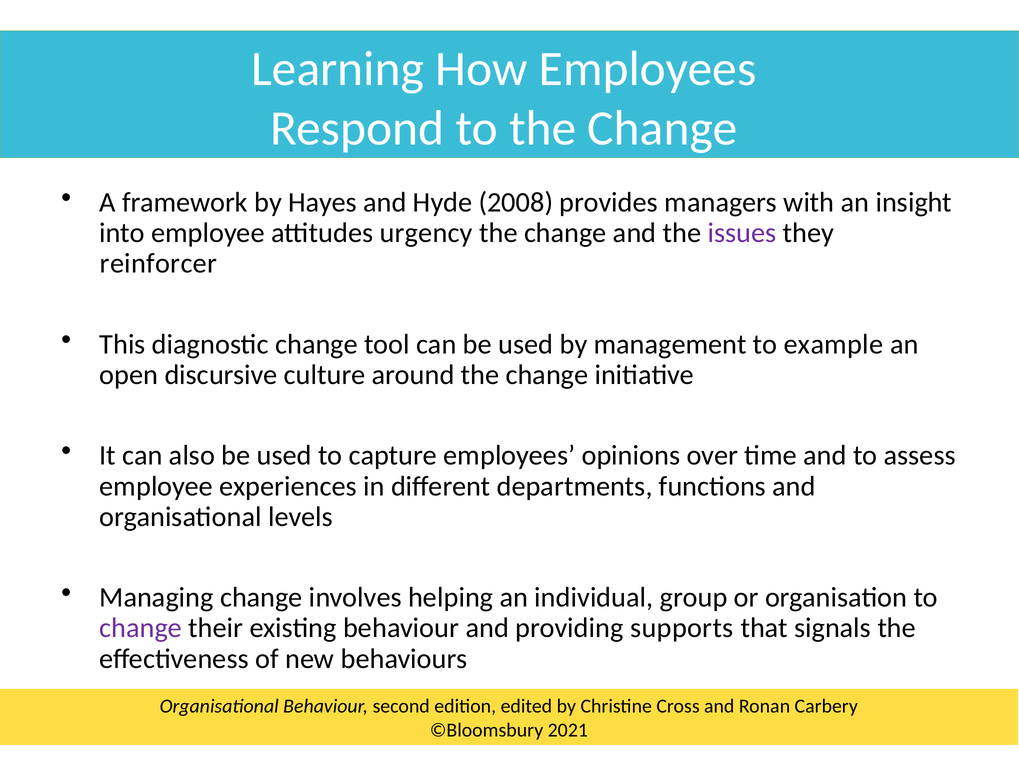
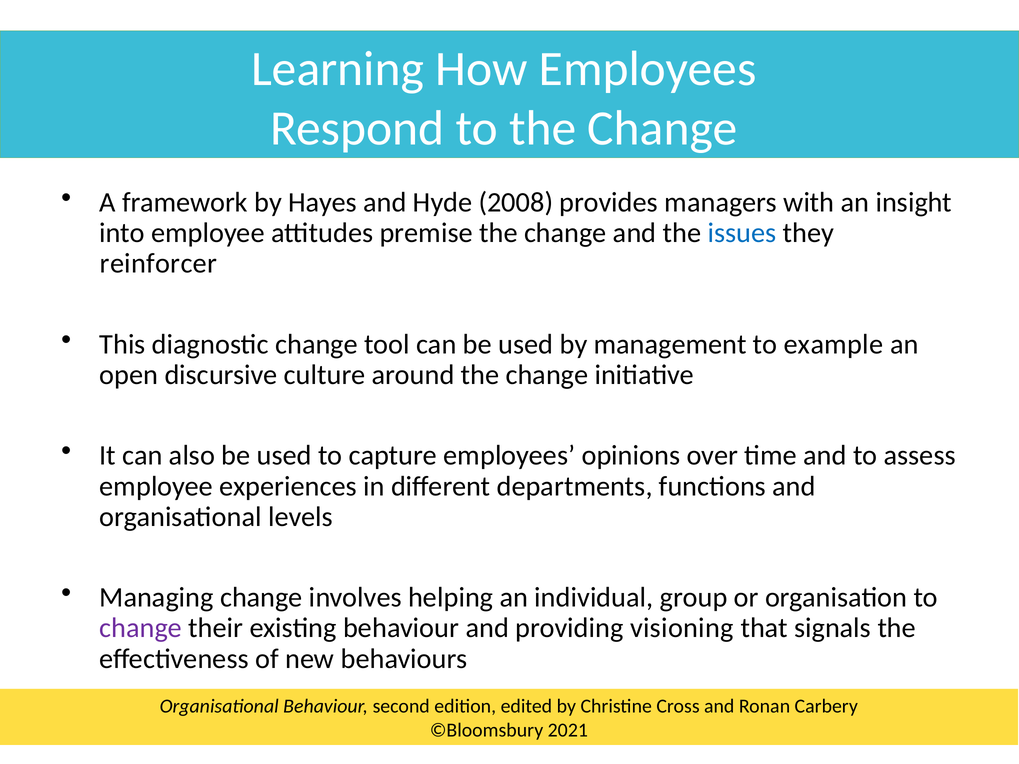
urgency: urgency -> premise
issues colour: purple -> blue
supports: supports -> visioning
